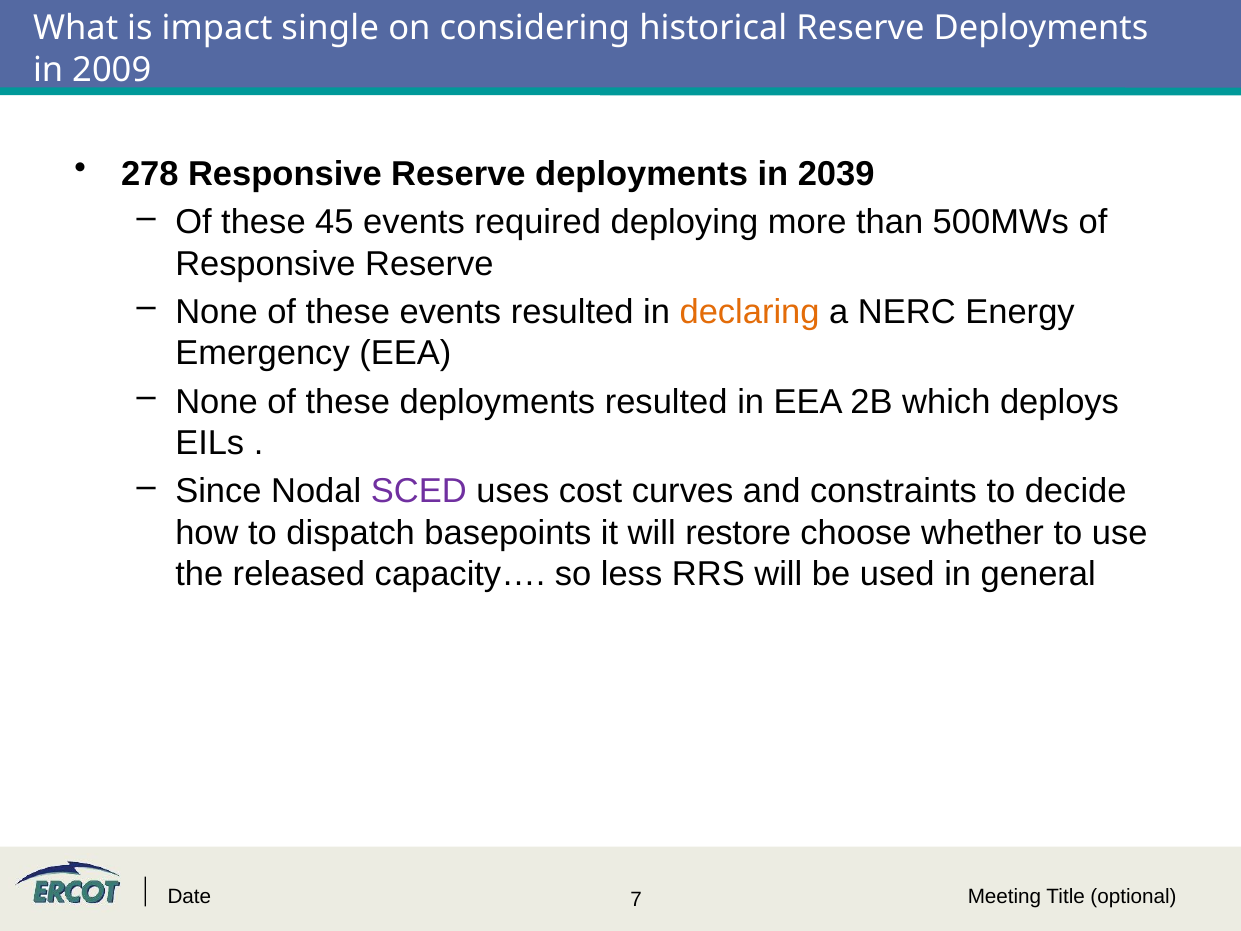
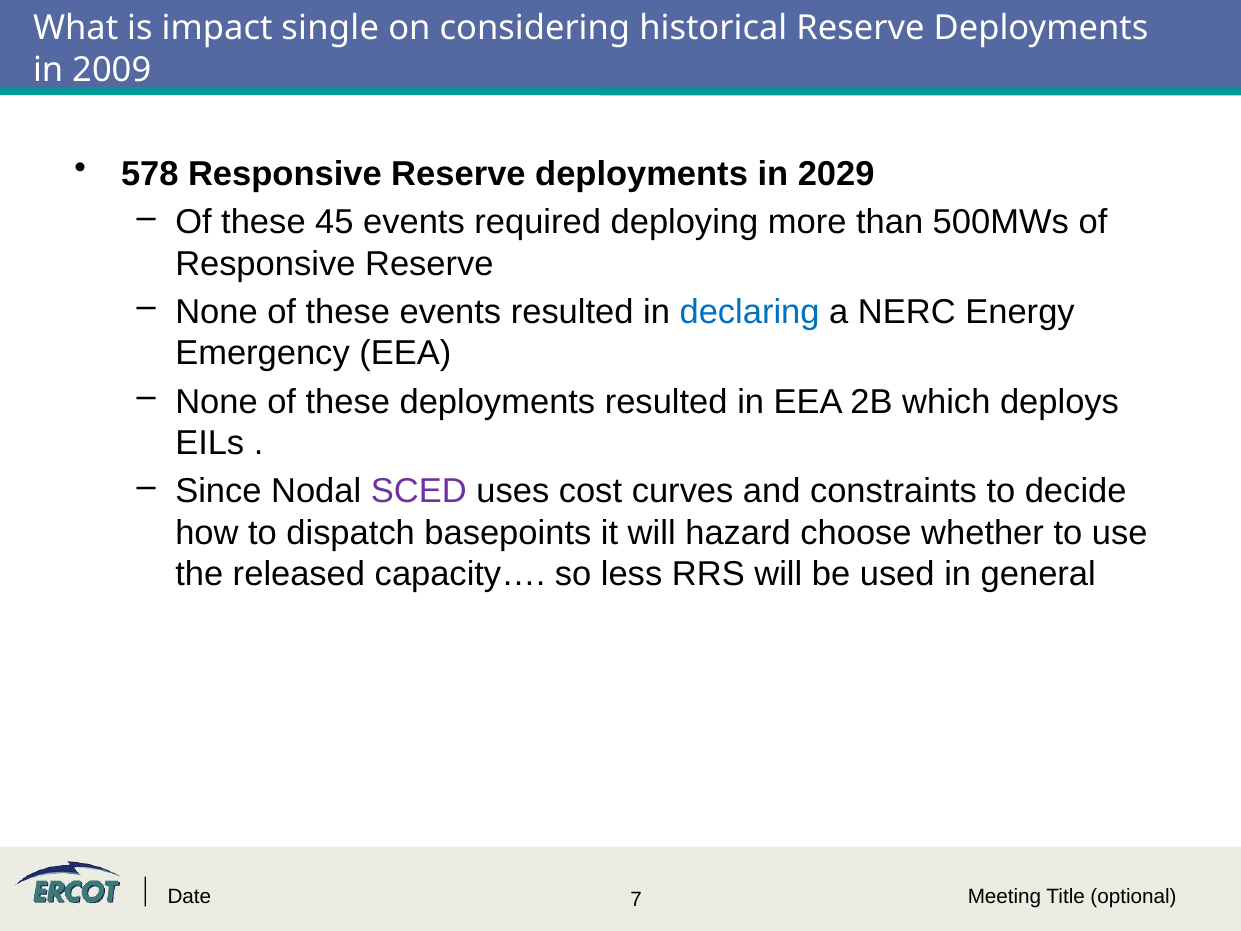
278: 278 -> 578
2039: 2039 -> 2029
declaring colour: orange -> blue
restore: restore -> hazard
